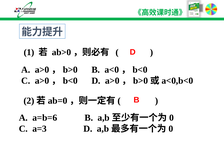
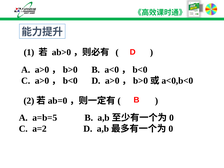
a=b=6: a=b=6 -> a=b=5
a=3: a=3 -> a=2
